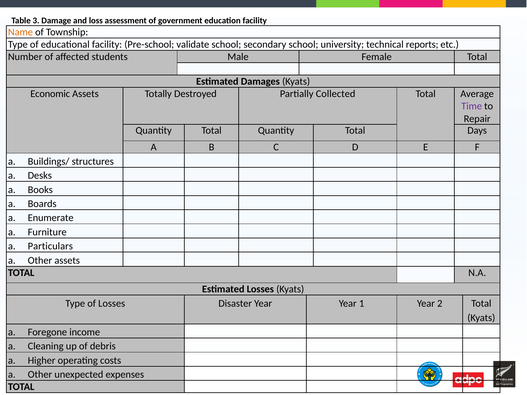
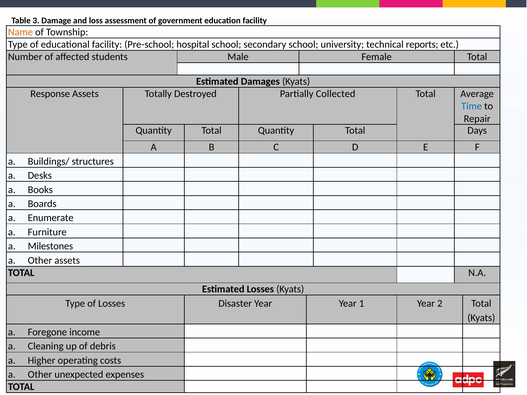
validate: validate -> hospital
Economic: Economic -> Response
Time colour: purple -> blue
Particulars: Particulars -> Milestones
